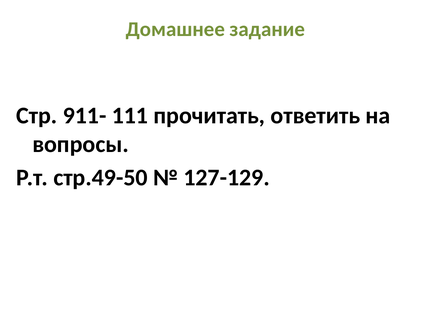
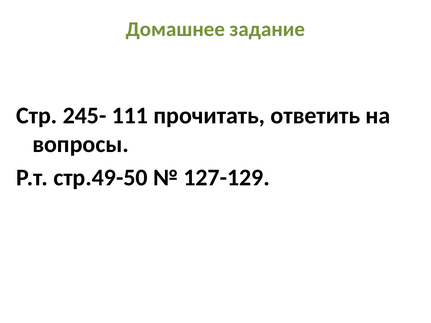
911-: 911- -> 245-
